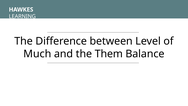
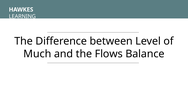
Them: Them -> Flows
